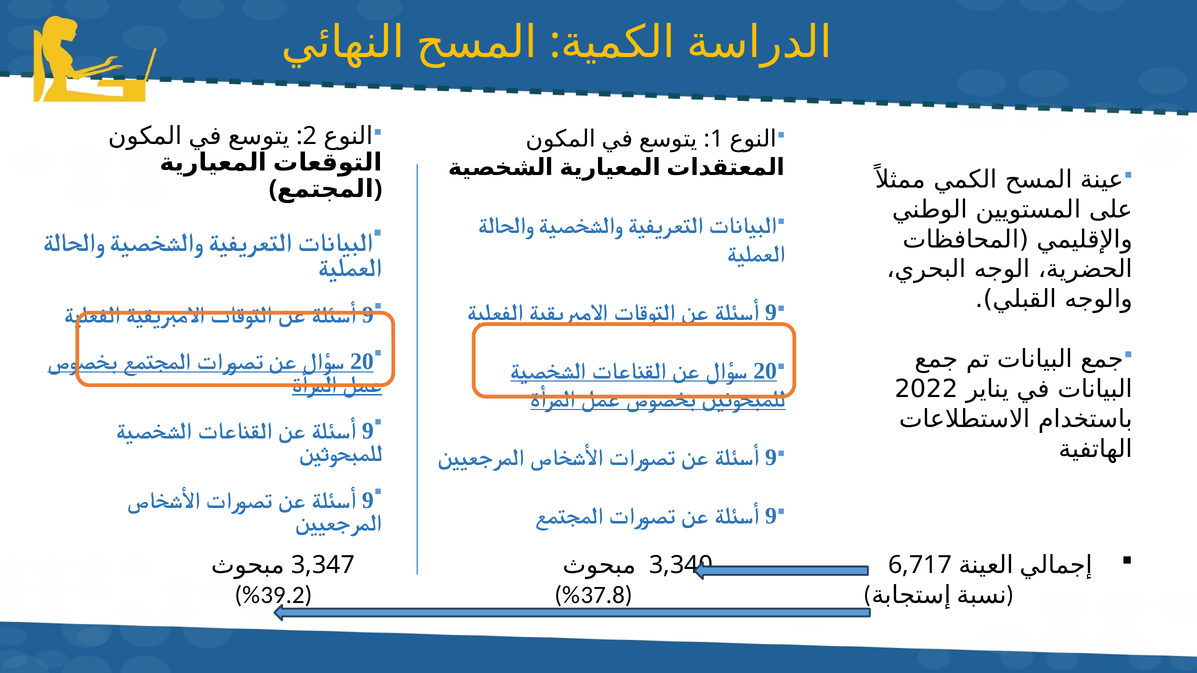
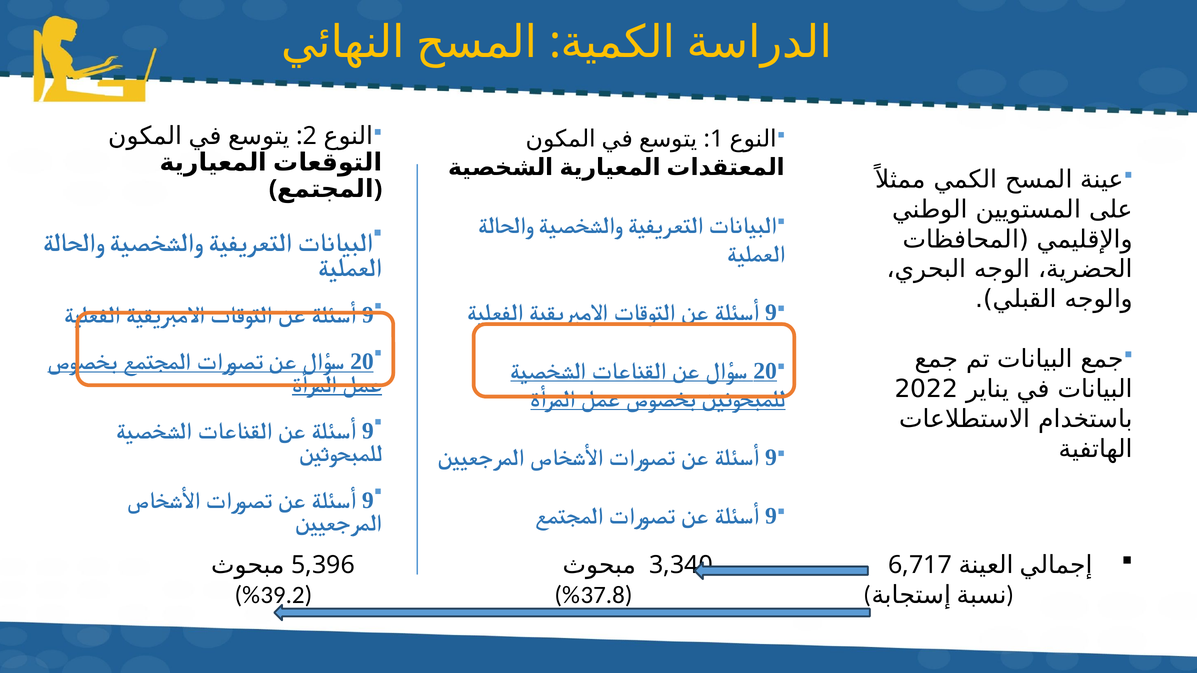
3,347: 3,347 -> 5,396
